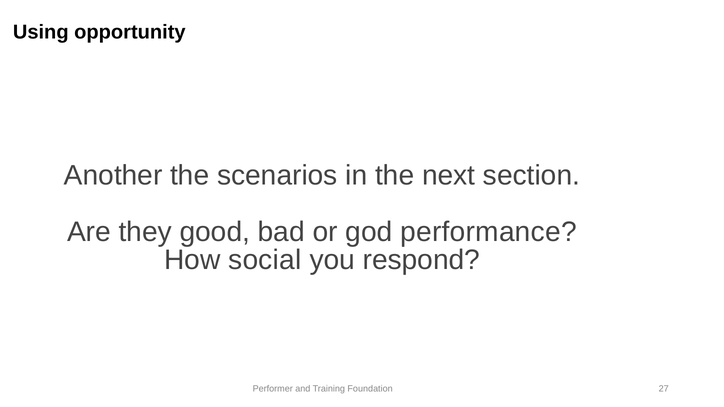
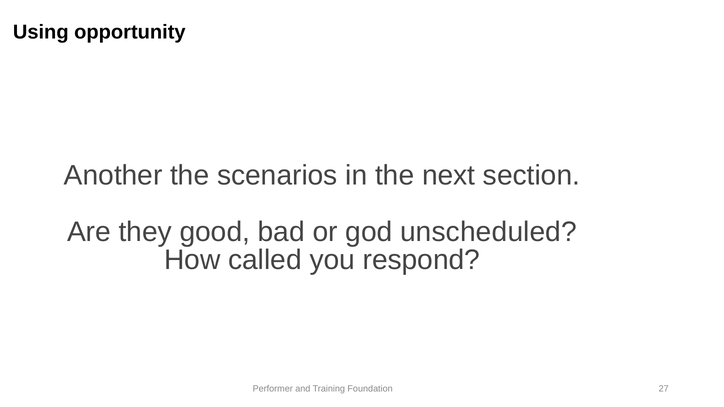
performance: performance -> unscheduled
social: social -> called
